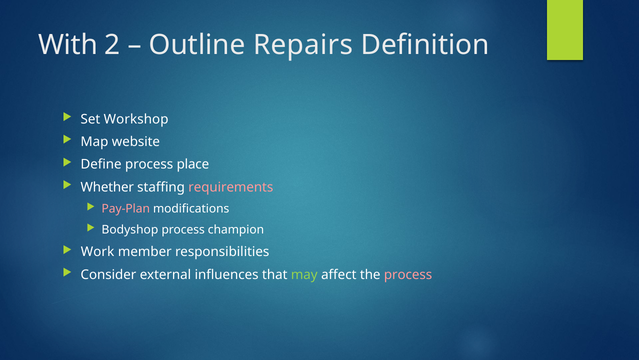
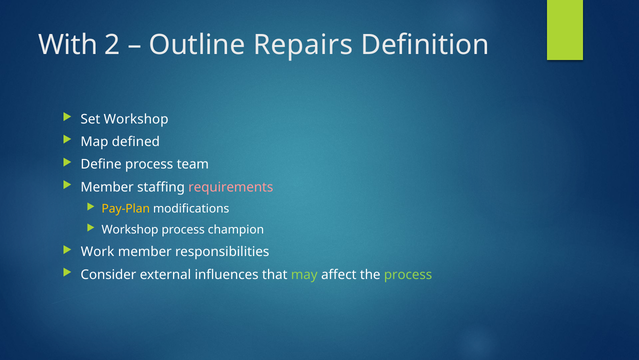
website: website -> defined
place: place -> team
Whether at (107, 187): Whether -> Member
Pay-Plan colour: pink -> yellow
Bodyshop at (130, 230): Bodyshop -> Workshop
process at (408, 274) colour: pink -> light green
